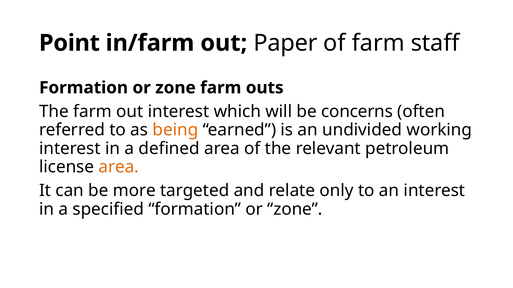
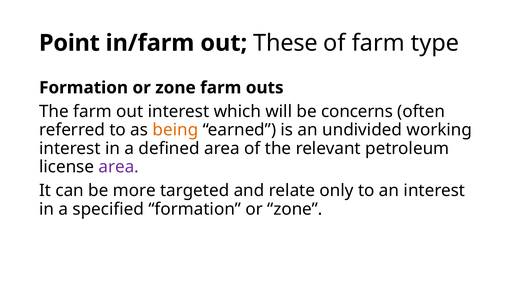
Paper: Paper -> These
staff: staff -> type
area at (119, 167) colour: orange -> purple
